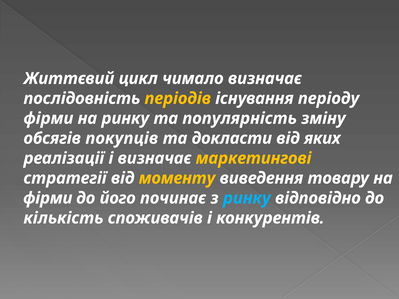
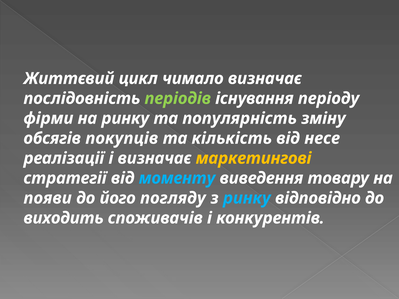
періодів colour: yellow -> light green
докласти: докласти -> кількість
яких: яких -> несе
моменту colour: yellow -> light blue
фірми at (48, 198): фірми -> появи
починає: починає -> погляду
кількість: кількість -> виходить
